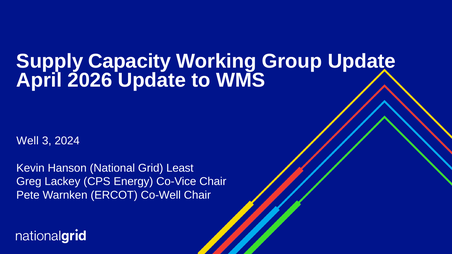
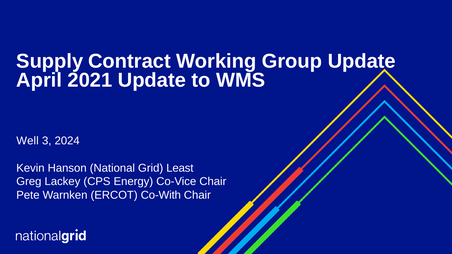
Capacity: Capacity -> Contract
2026: 2026 -> 2021
Co-Well: Co-Well -> Co-With
